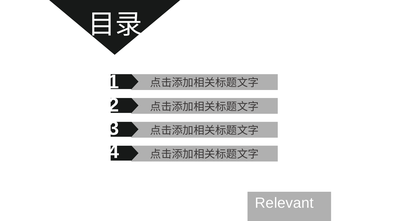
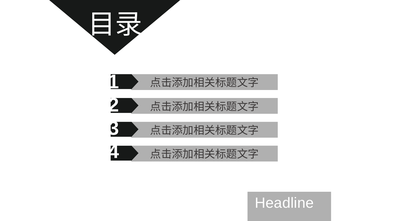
Relevant: Relevant -> Headline
